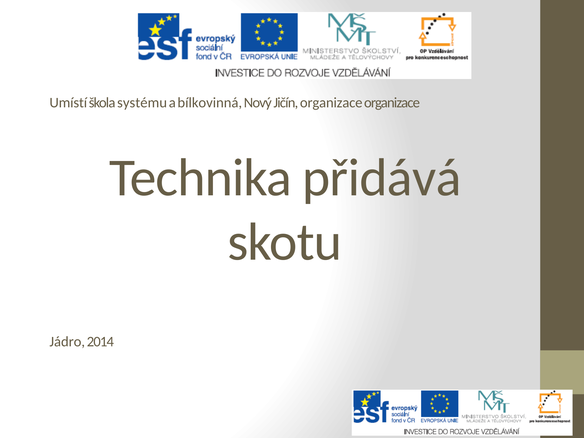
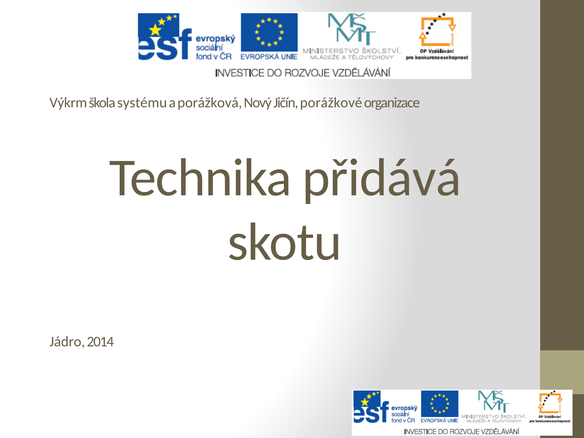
Umístí: Umístí -> Výkrm
bílkovinná: bílkovinná -> porážková
Jičín organizace: organizace -> porážkové
